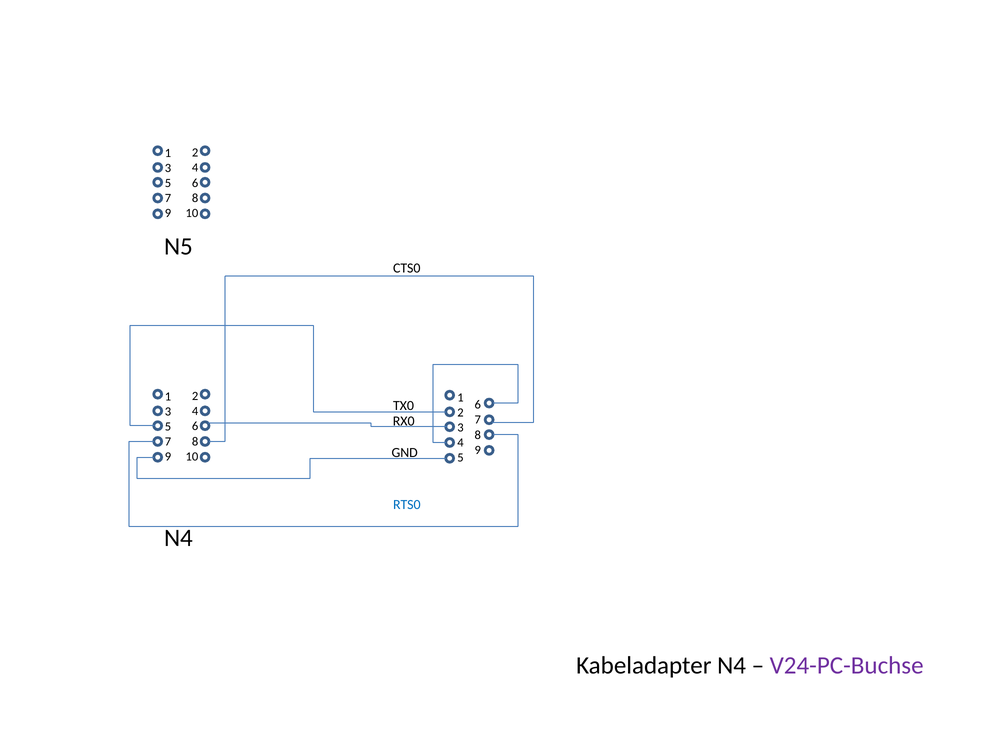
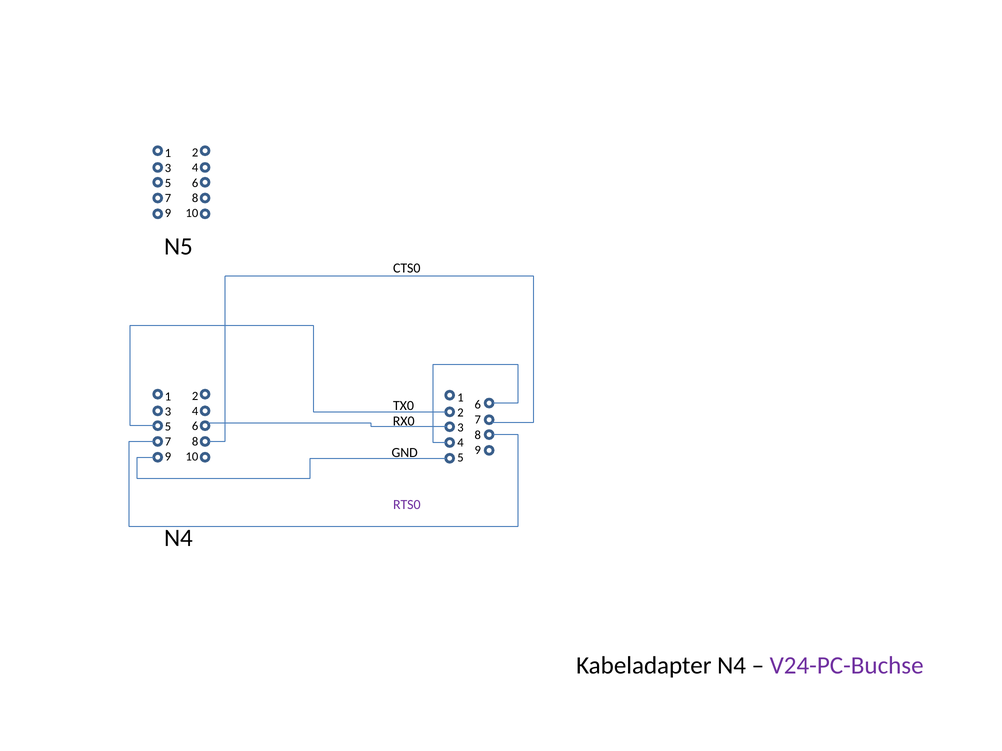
RTS0 colour: blue -> purple
